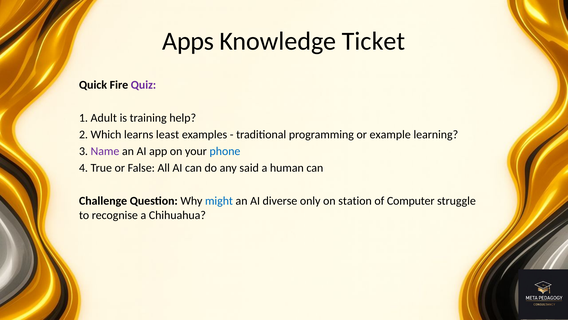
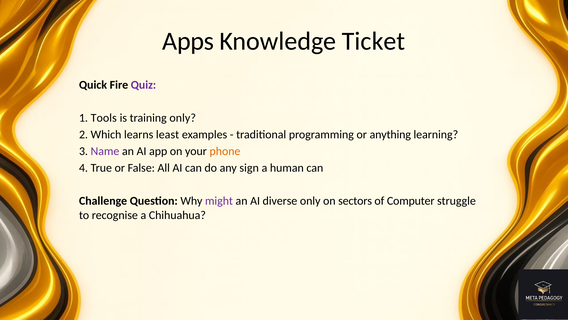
Adult: Adult -> Tools
training help: help -> only
example: example -> anything
phone colour: blue -> orange
said: said -> sign
might colour: blue -> purple
station: station -> sectors
